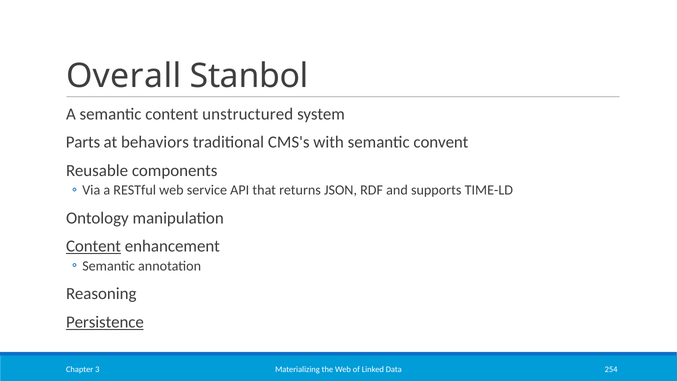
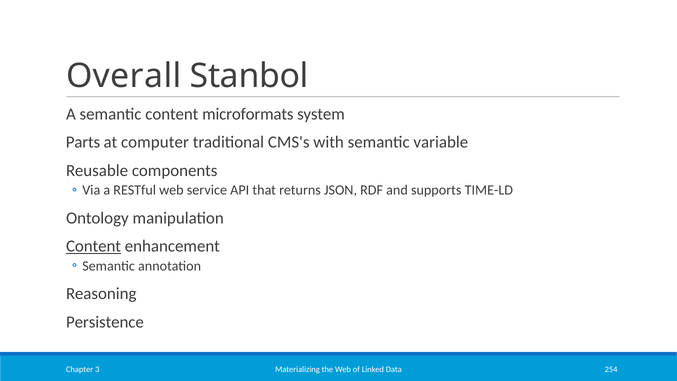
unstructured: unstructured -> microformats
behaviors: behaviors -> computer
convent: convent -> variable
Persistence underline: present -> none
